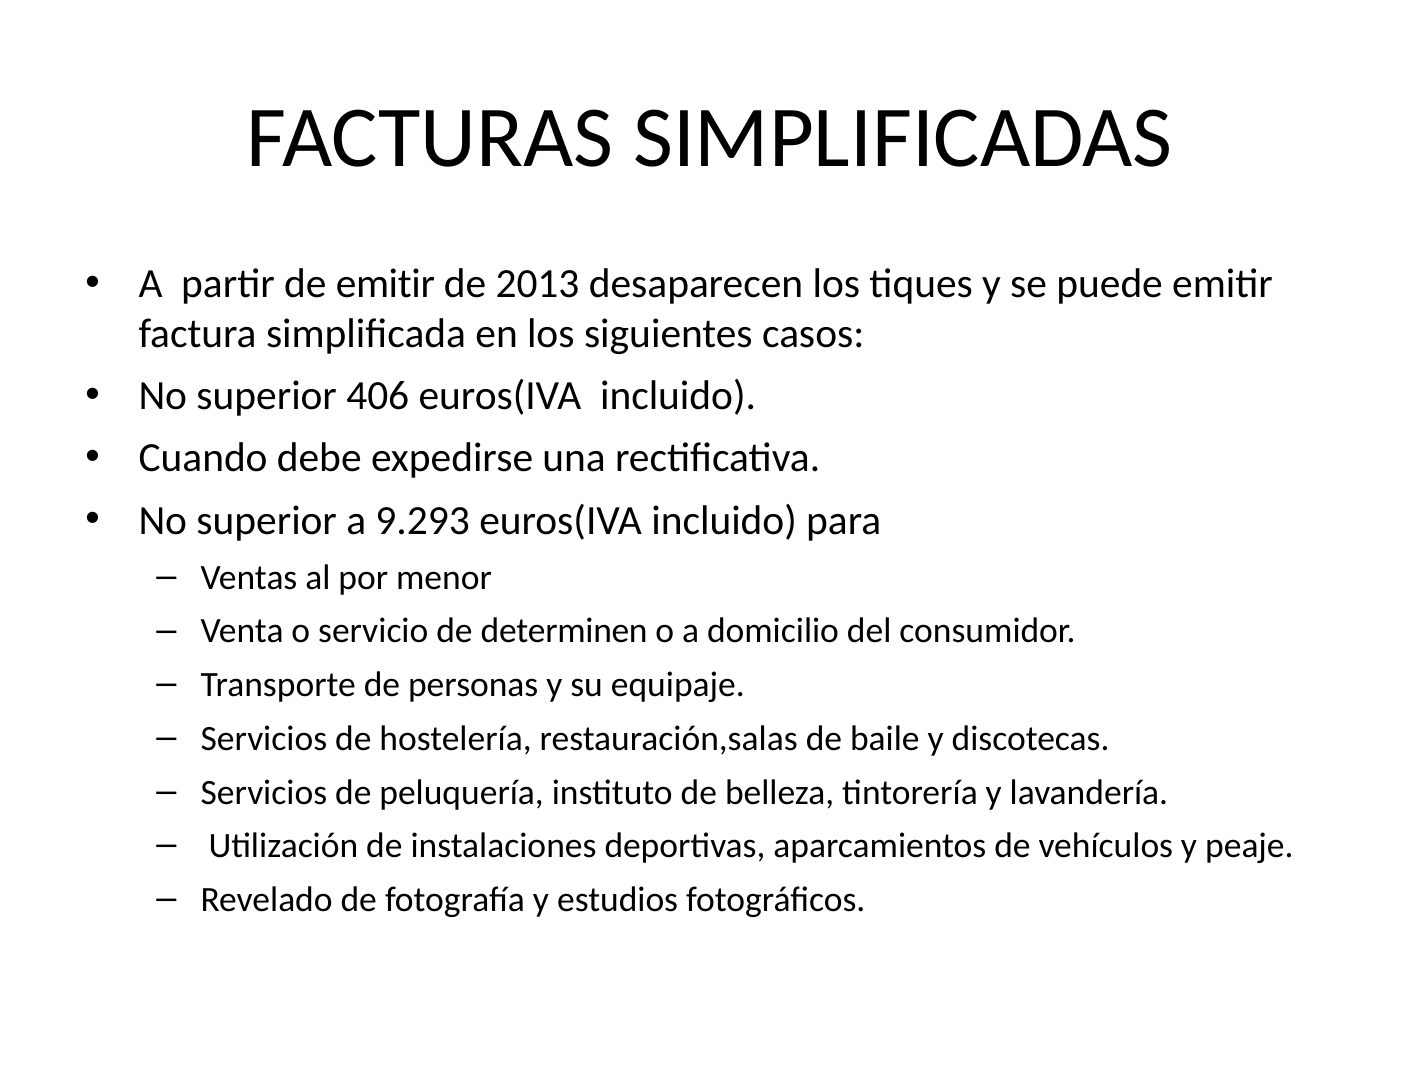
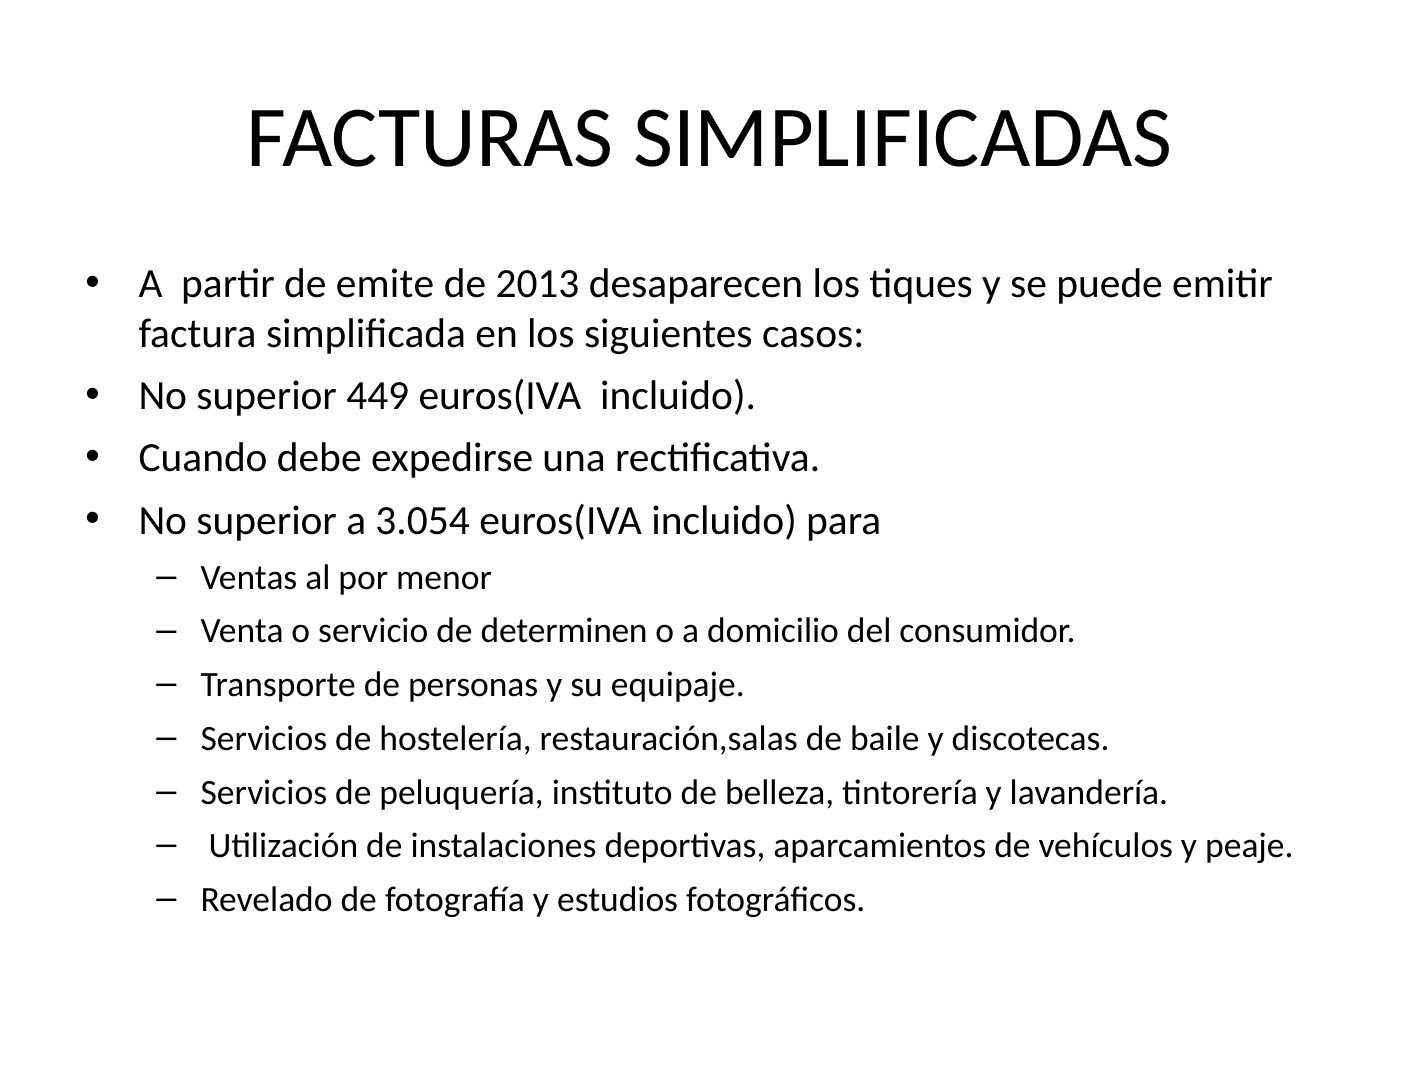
de emitir: emitir -> emite
406: 406 -> 449
9.293: 9.293 -> 3.054
